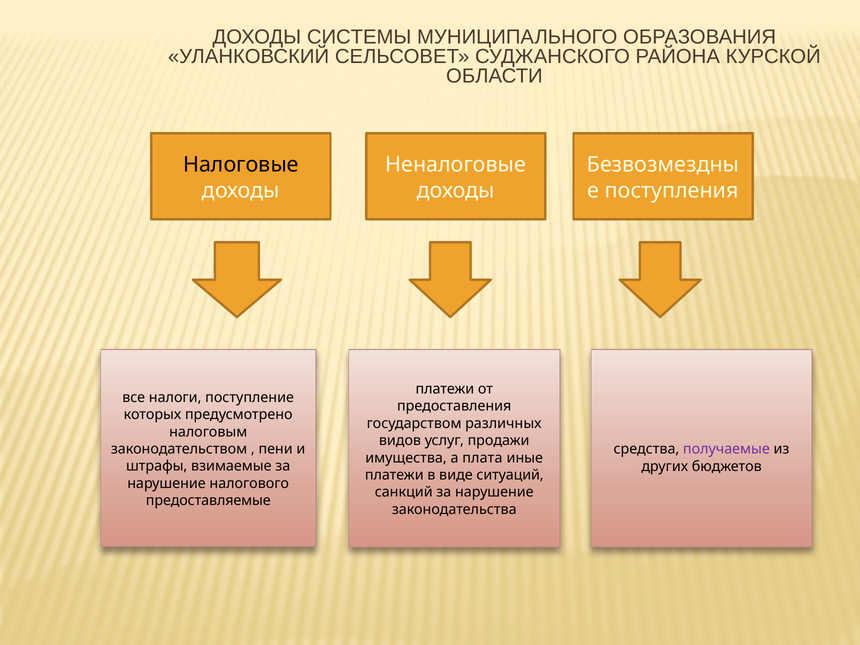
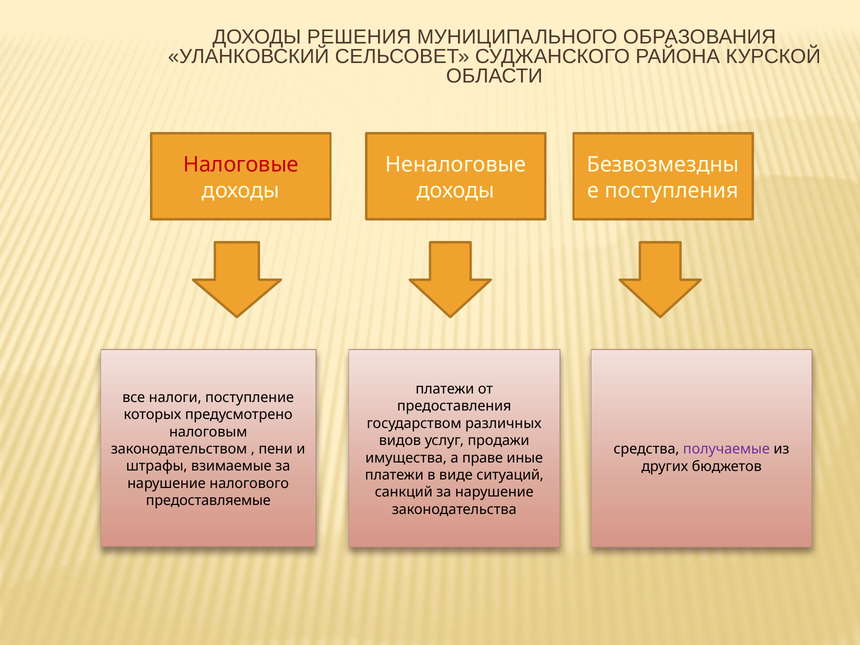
СИСТЕМЫ: СИСТЕМЫ -> РЕШЕНИЯ
Налоговые colour: black -> red
плата: плата -> праве
